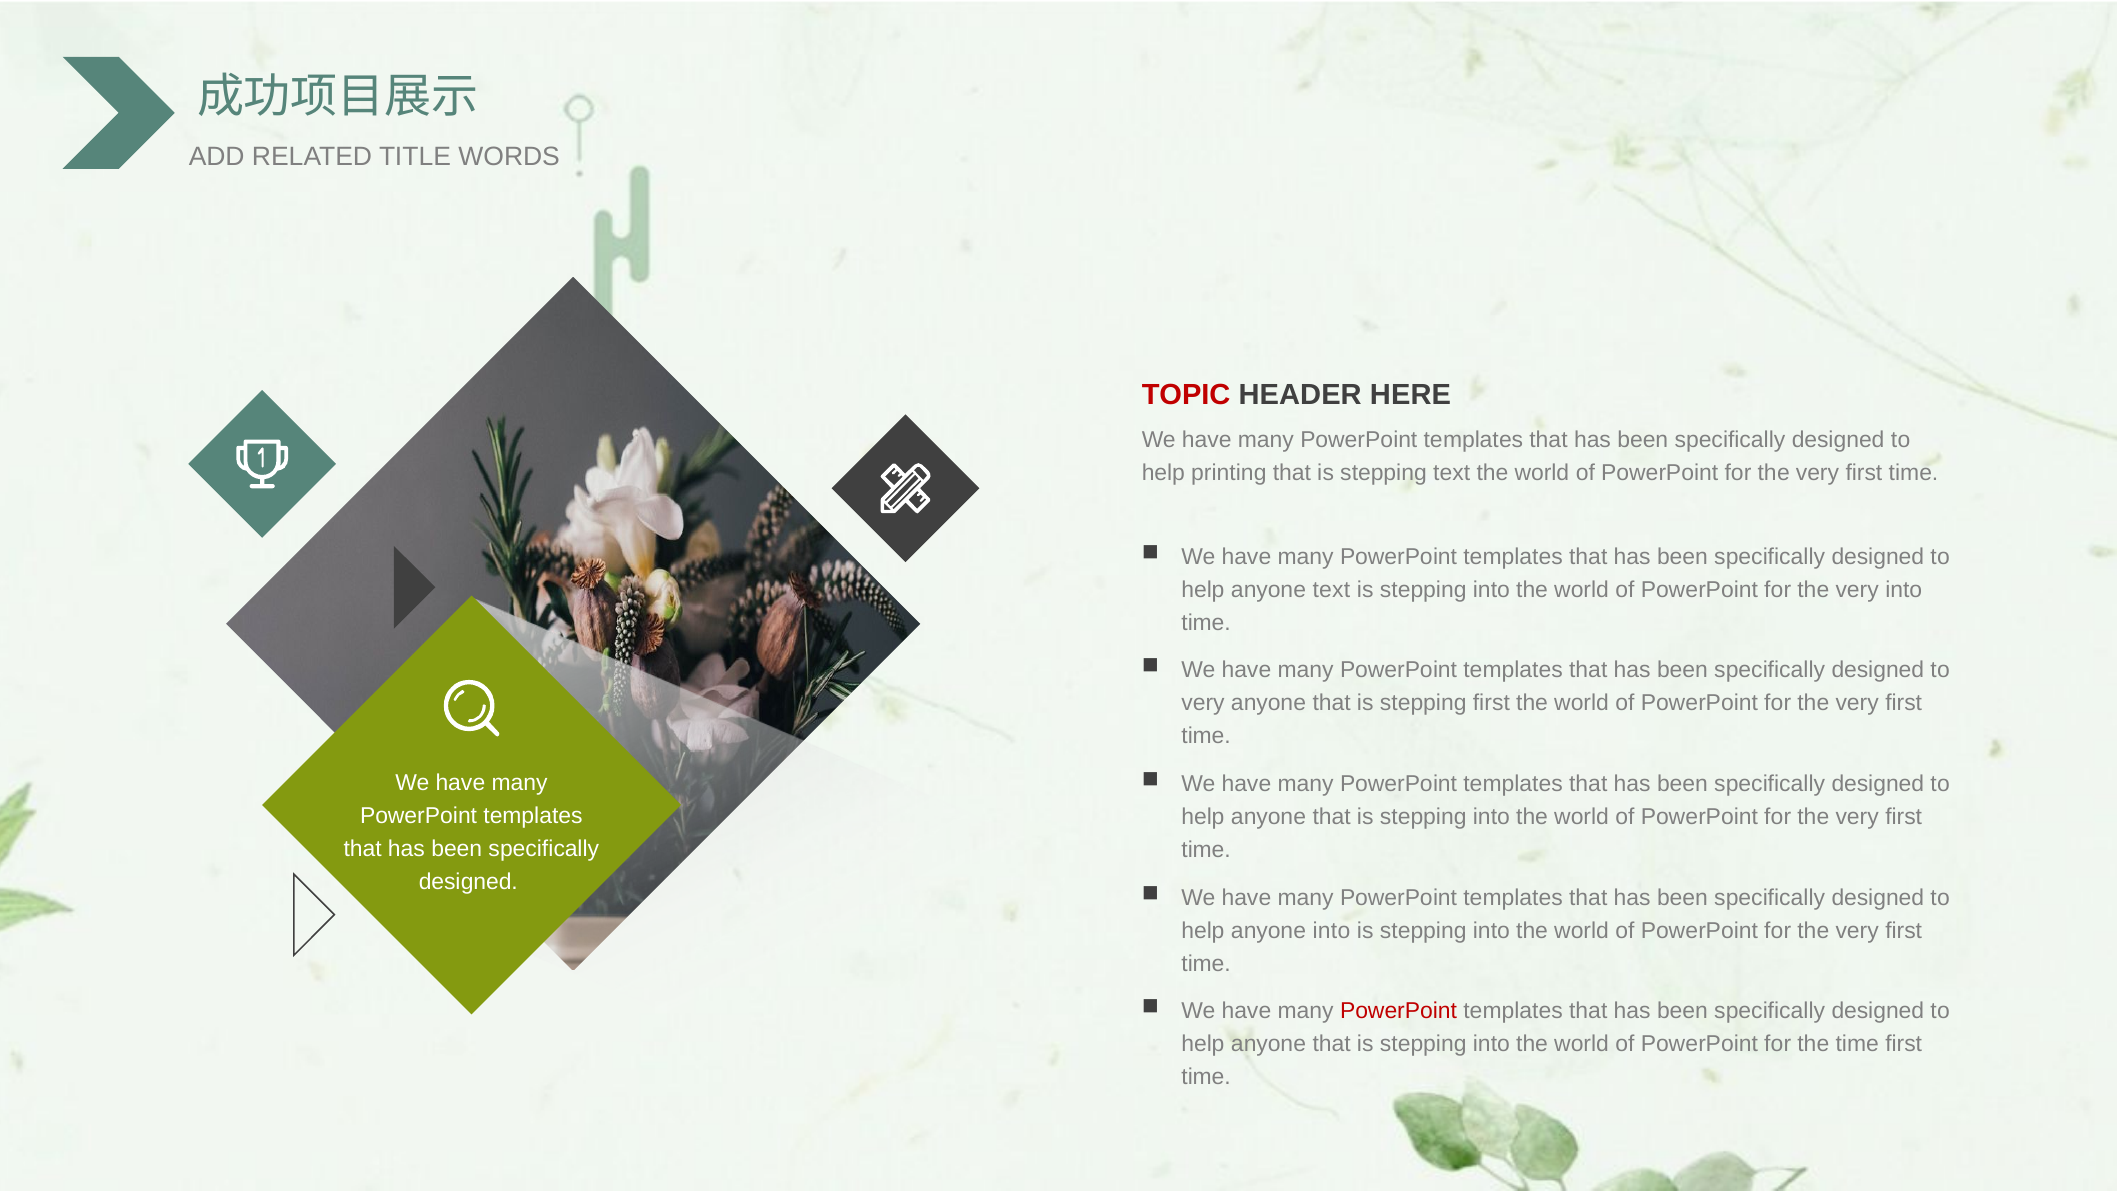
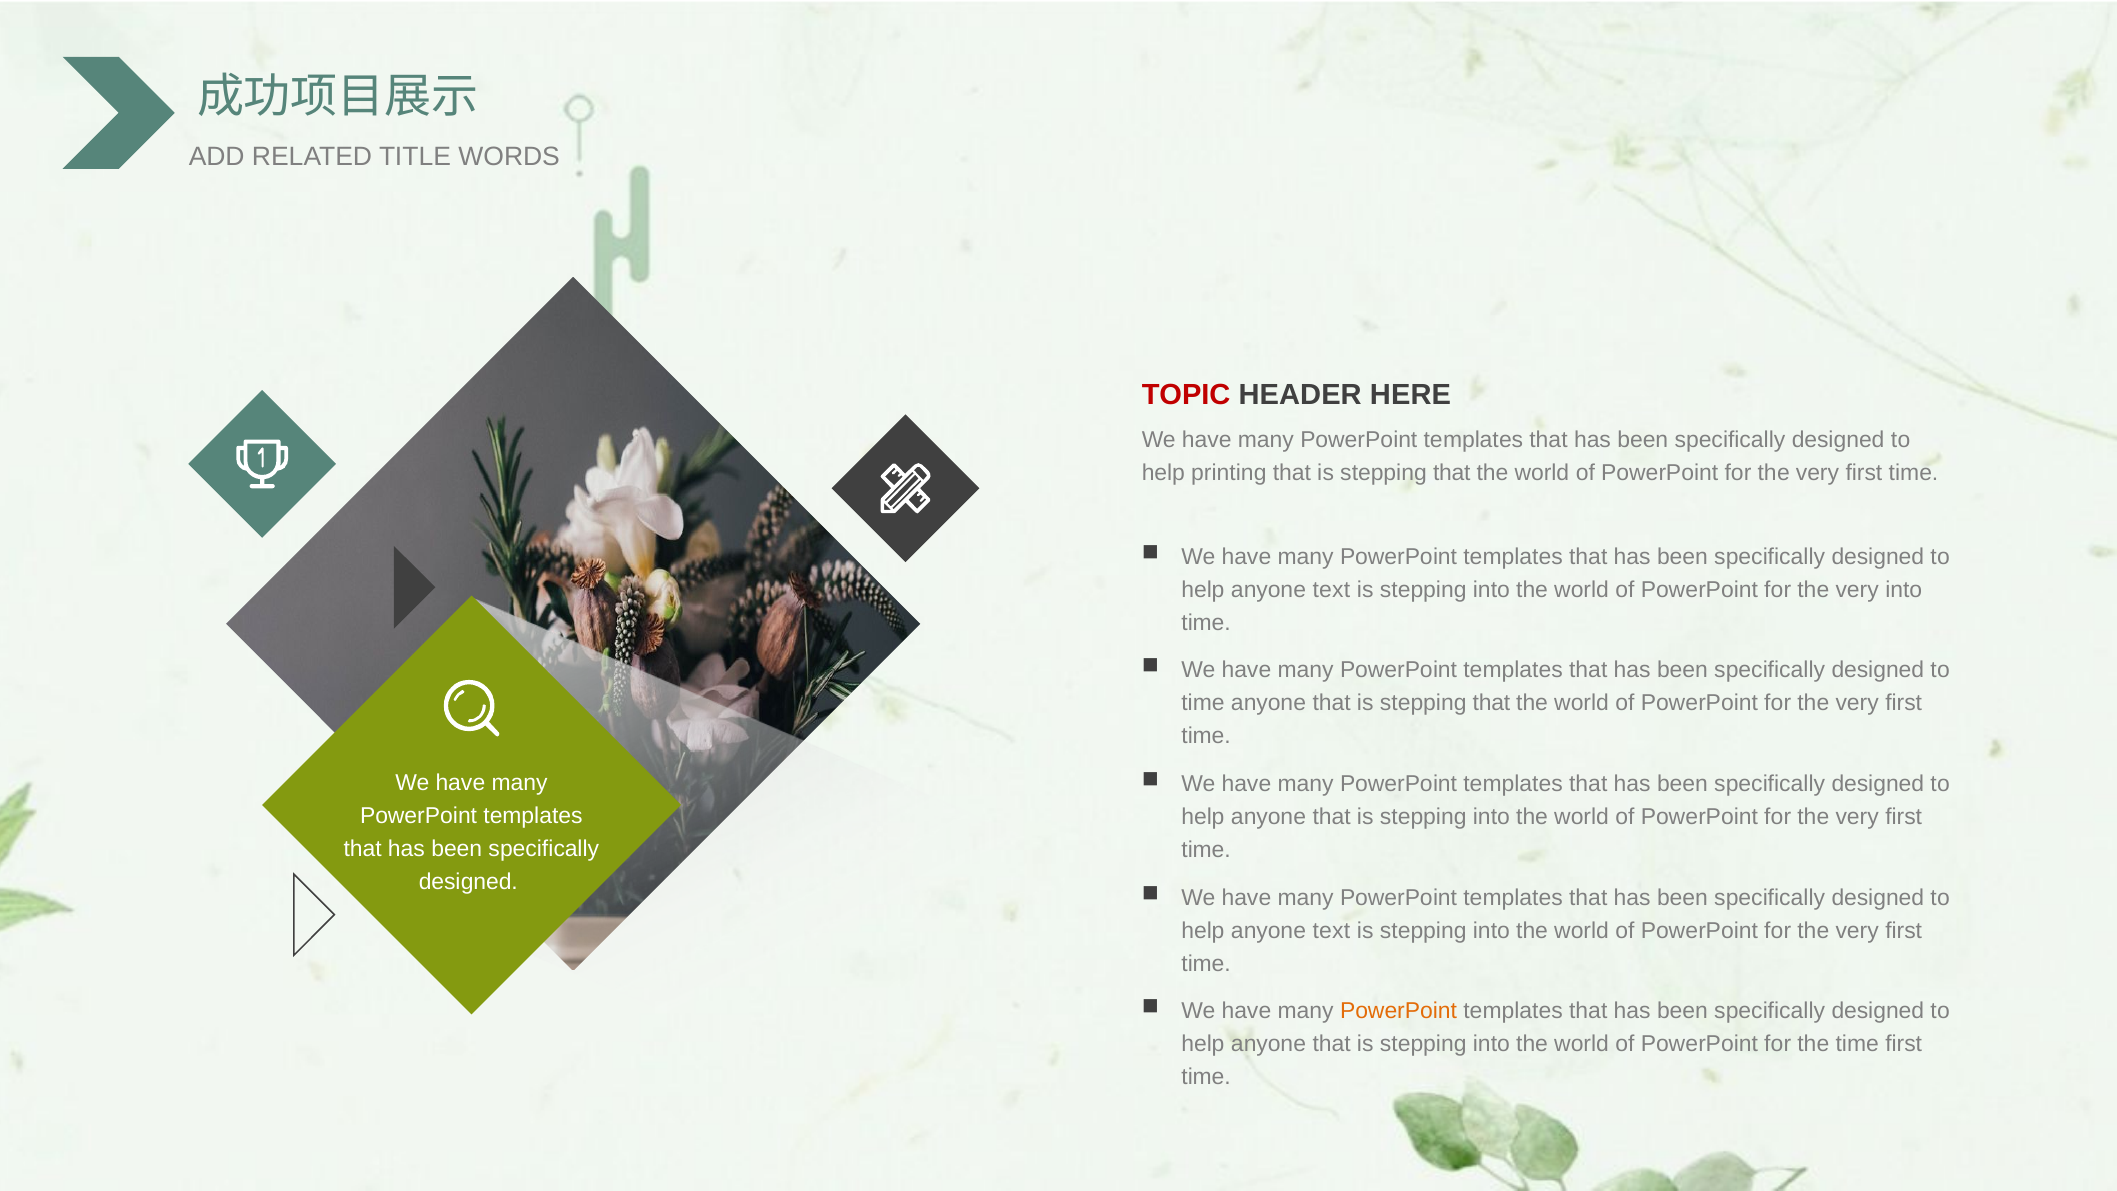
text at (1452, 473): text -> that
very at (1203, 703): very -> time
first at (1491, 703): first -> that
into at (1331, 931): into -> text
PowerPoint at (1398, 1011) colour: red -> orange
